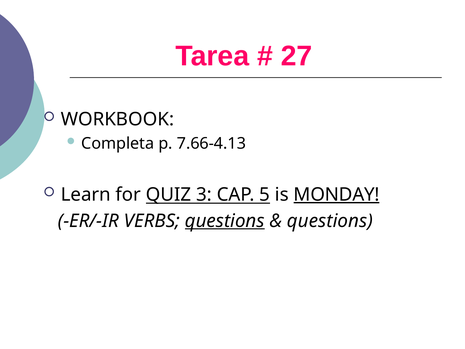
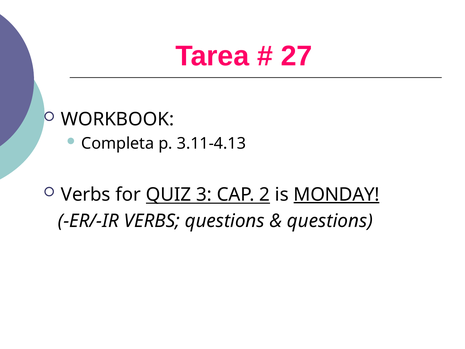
7.66-4.13: 7.66-4.13 -> 3.11-4.13
Learn at (86, 194): Learn -> Verbs
5: 5 -> 2
questions at (225, 221) underline: present -> none
